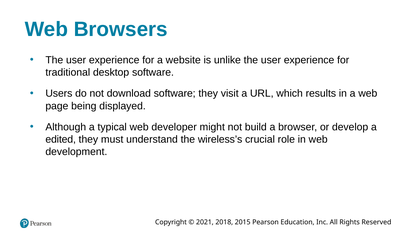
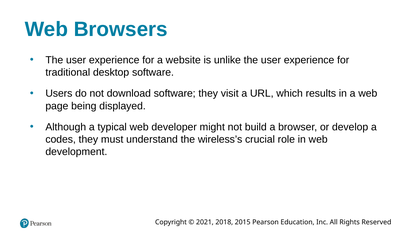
edited: edited -> codes
